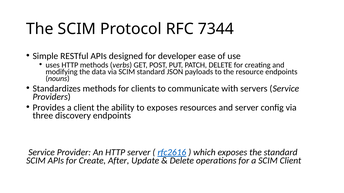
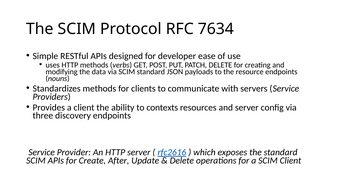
7344: 7344 -> 7634
to exposes: exposes -> contexts
